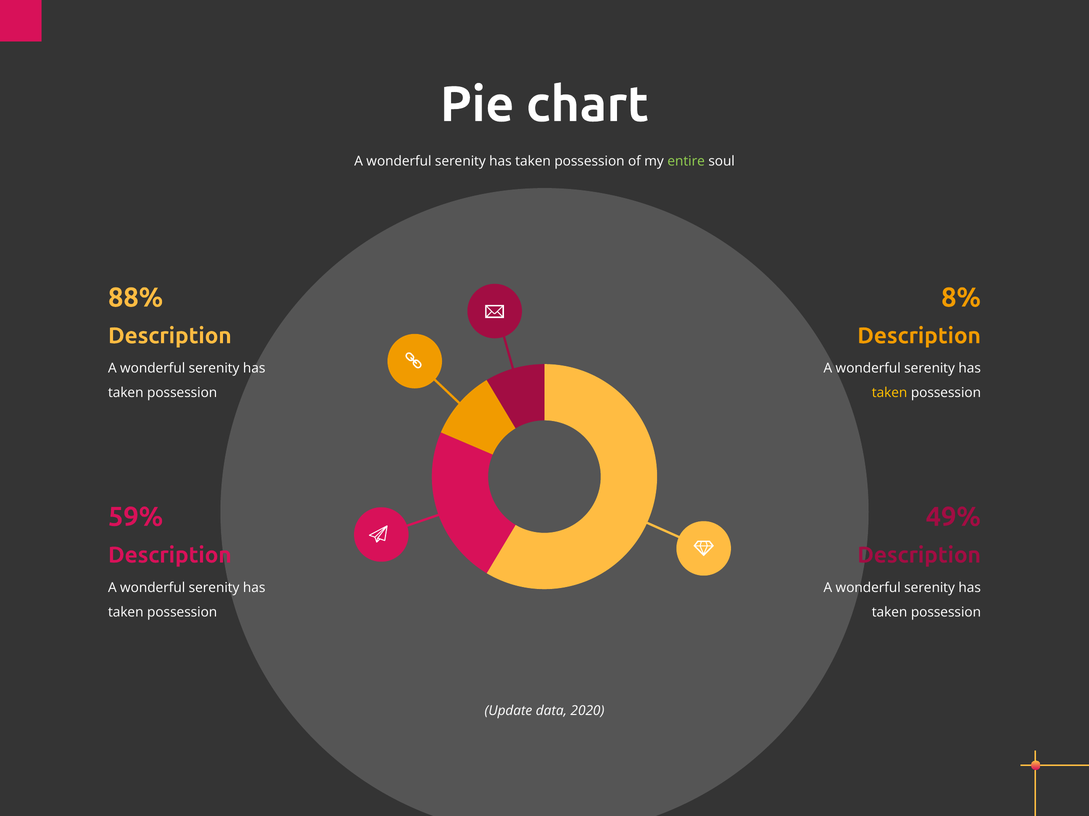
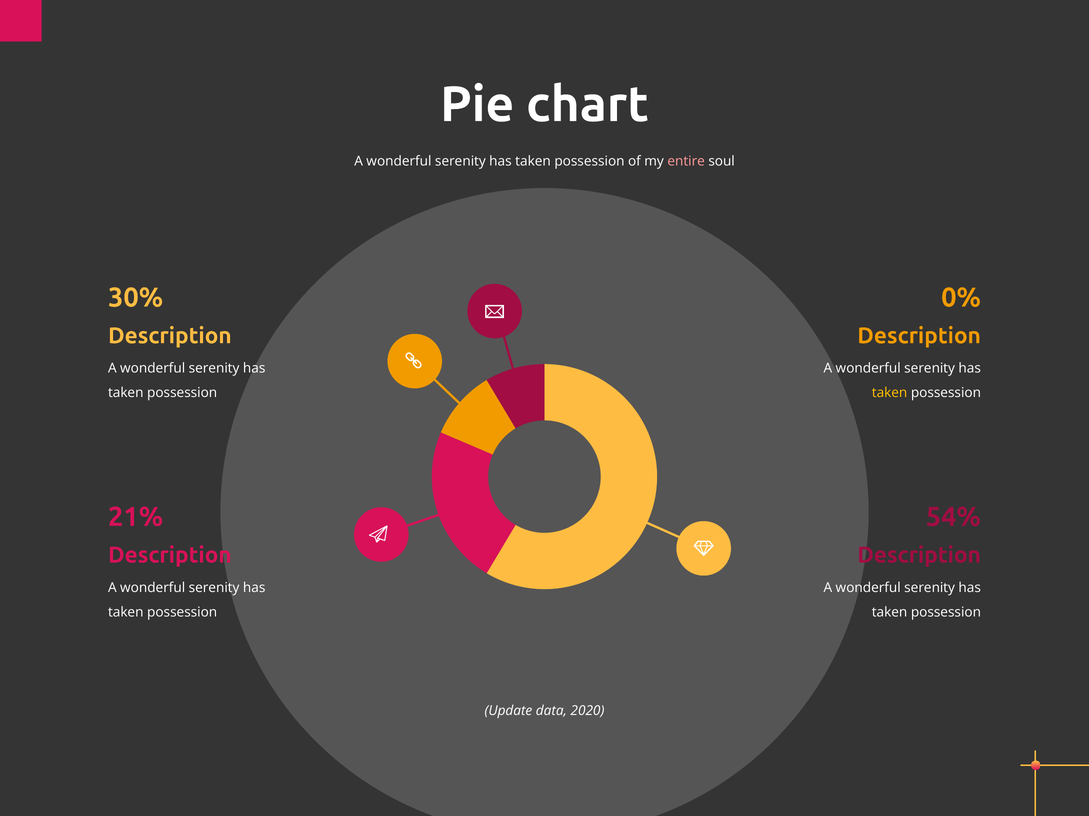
entire colour: light green -> pink
88%: 88% -> 30%
8%: 8% -> 0%
59%: 59% -> 21%
49%: 49% -> 54%
